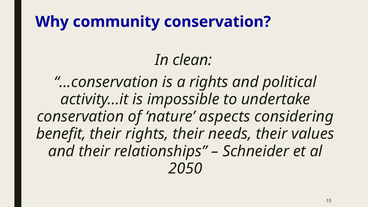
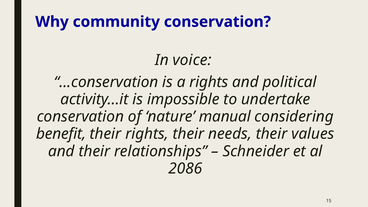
clean: clean -> voice
aspects: aspects -> manual
2050: 2050 -> 2086
